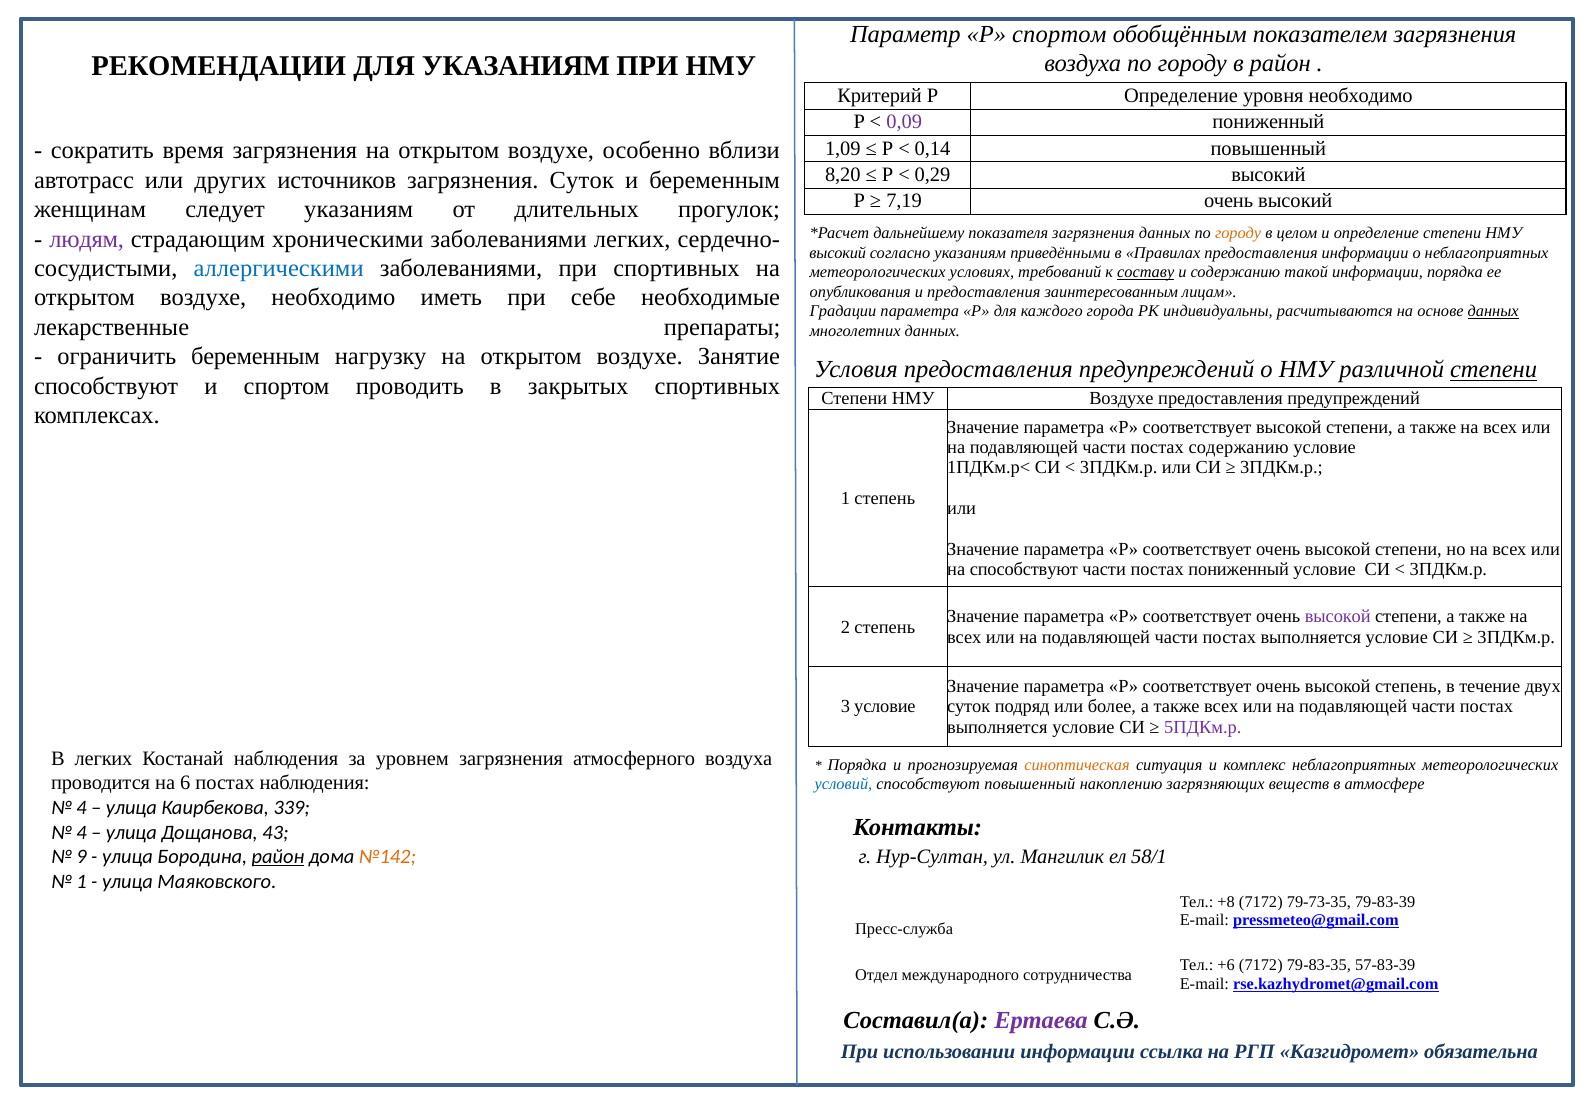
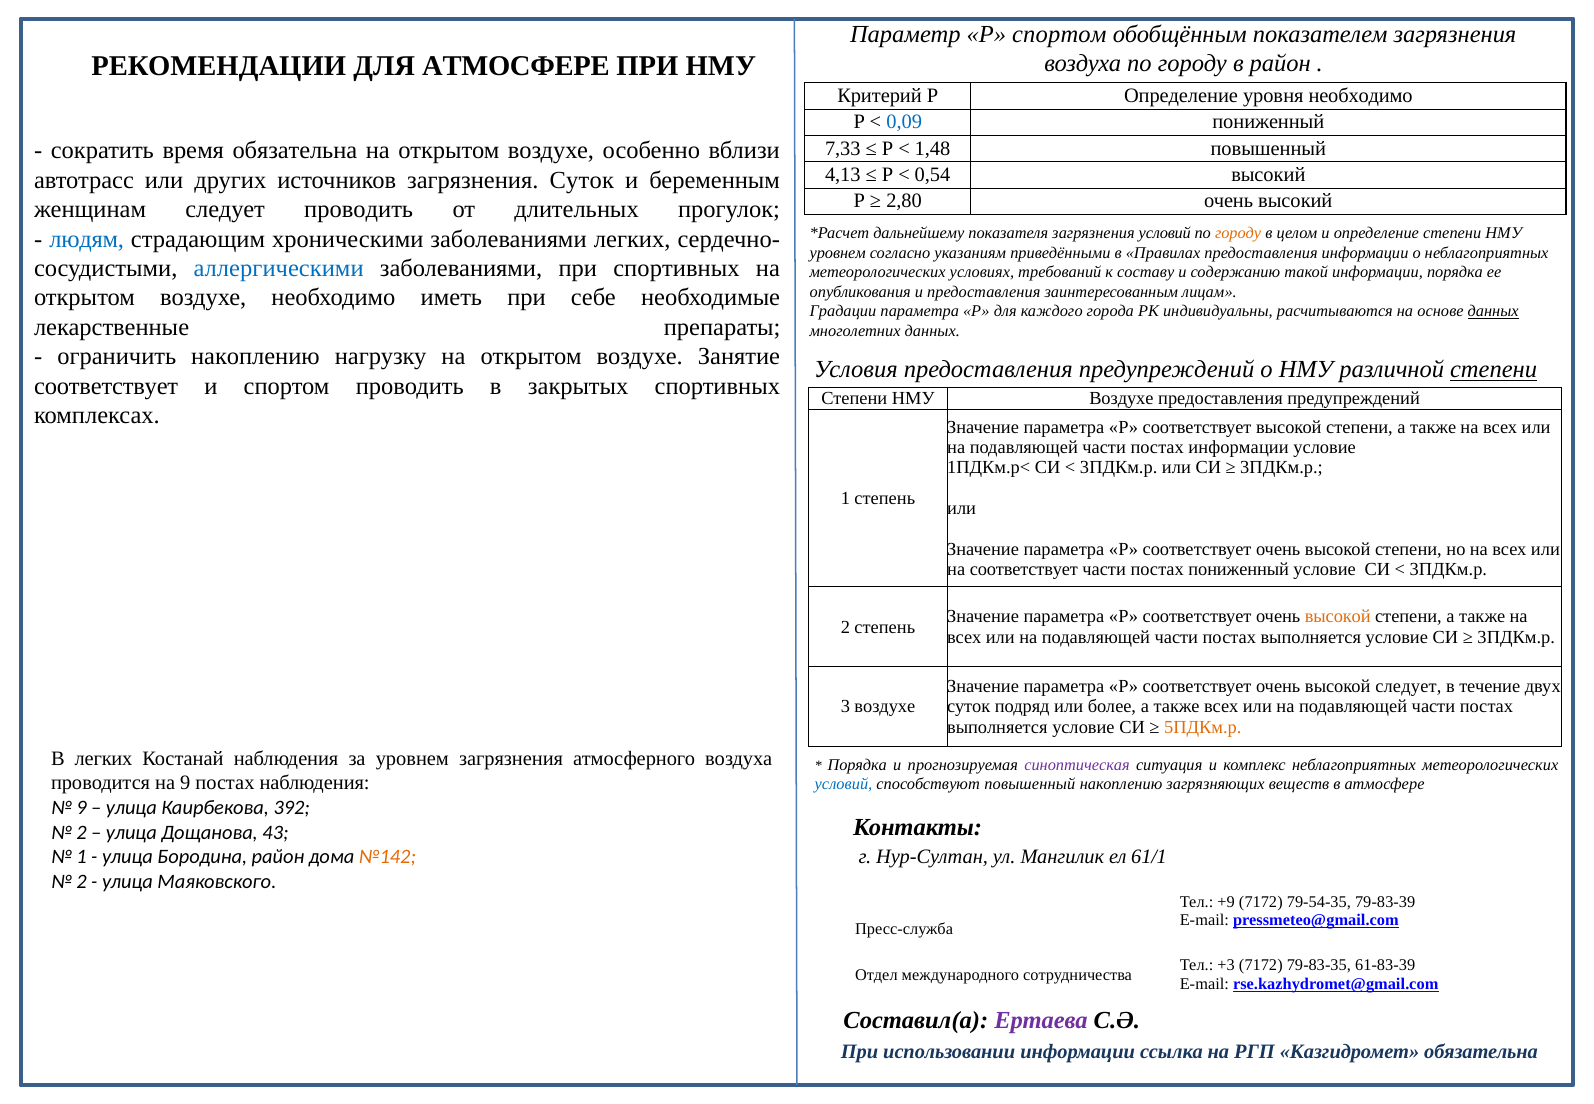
ДЛЯ УКАЗАНИЯМ: УКАЗАНИЯМ -> АТМОСФЕРЕ
0,09 colour: purple -> blue
1,09: 1,09 -> 7,33
0,14: 0,14 -> 1,48
время загрязнения: загрязнения -> обязательна
8,20: 8,20 -> 4,13
0,29: 0,29 -> 0,54
7,19: 7,19 -> 2,80
следует указаниям: указаниям -> проводить
загрязнения данных: данных -> условий
людям colour: purple -> blue
высокий at (838, 253): высокий -> уровнем
составу underline: present -> none
ограничить беременным: беременным -> накоплению
способствуют at (106, 386): способствуют -> соответствует
постах содержанию: содержанию -> информации
на способствуют: способствуют -> соответствует
высокой at (1338, 617) colour: purple -> orange
высокой степень: степень -> следует
3 условие: условие -> воздухе
5ПДКм.р colour: purple -> orange
синоптическая colour: orange -> purple
на 6: 6 -> 9
4 at (82, 807): 4 -> 9
339: 339 -> 392
4 at (82, 832): 4 -> 2
58/1: 58/1 -> 61/1
9 at (82, 857): 9 -> 1
район at (278, 857) underline: present -> none
1 at (82, 881): 1 -> 2
+8: +8 -> +9
79-73-35: 79-73-35 -> 79-54-35
+6: +6 -> +3
57-83-39: 57-83-39 -> 61-83-39
